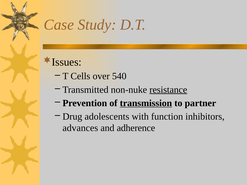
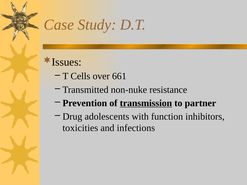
540: 540 -> 661
resistance underline: present -> none
advances: advances -> toxicities
adherence: adherence -> infections
